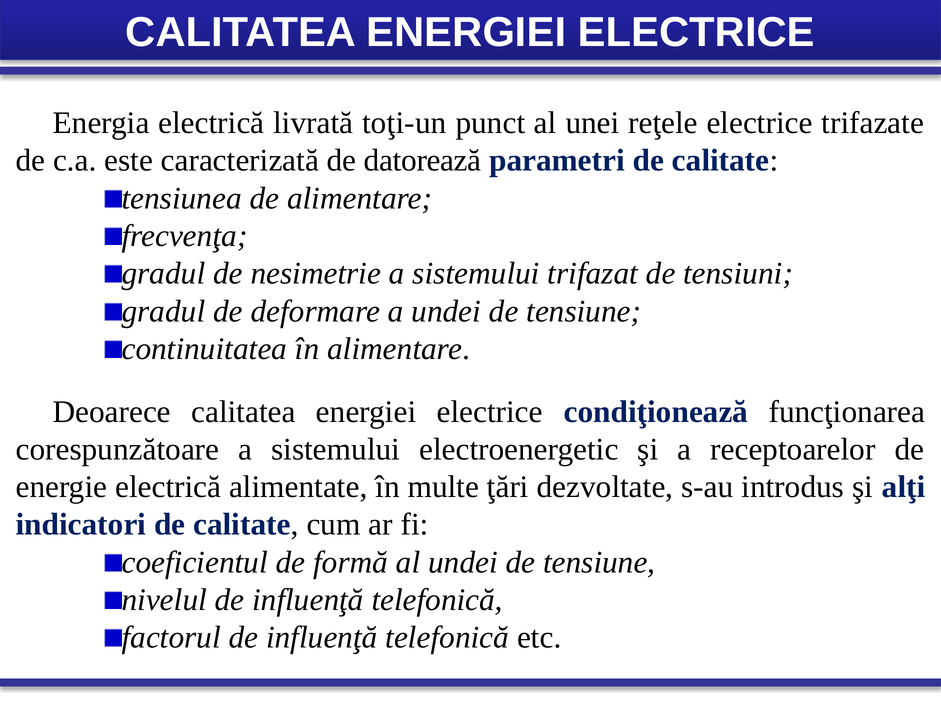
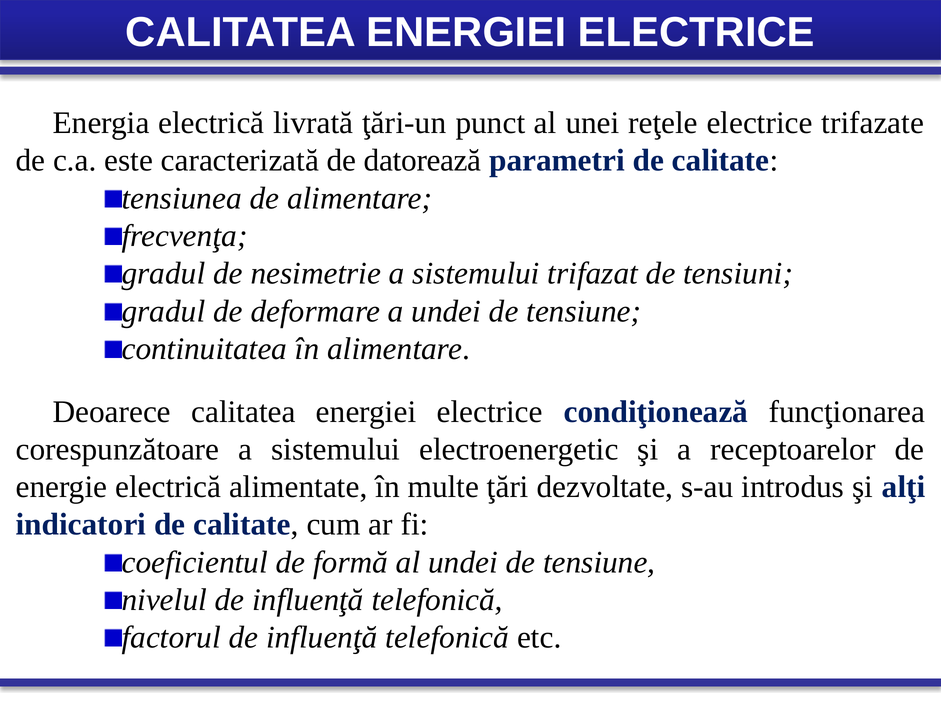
toţi-un: toţi-un -> ţări-un
